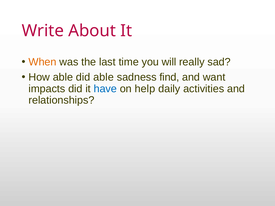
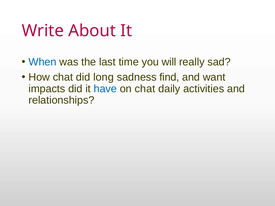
When colour: orange -> blue
How able: able -> chat
did able: able -> long
on help: help -> chat
